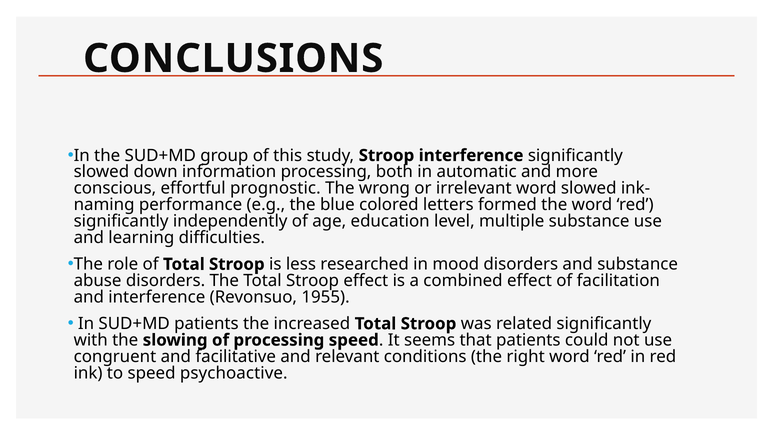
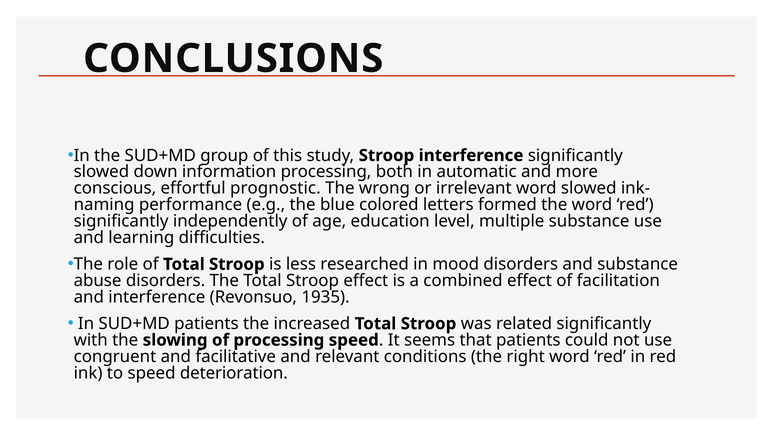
1955: 1955 -> 1935
psychoactive: psychoactive -> deterioration
